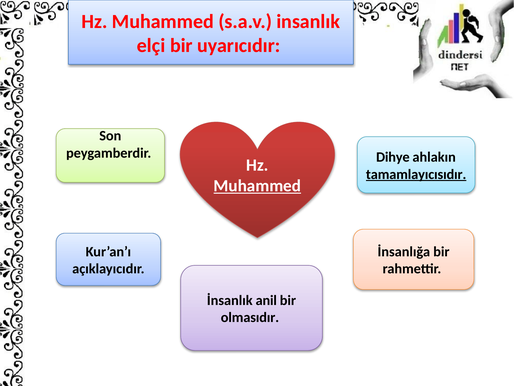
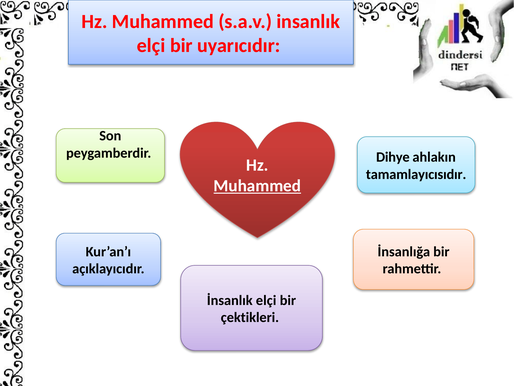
tamamlayıcısıdır underline: present -> none
İnsanlık anil: anil -> elçi
olmasıdır: olmasıdır -> çektikleri
